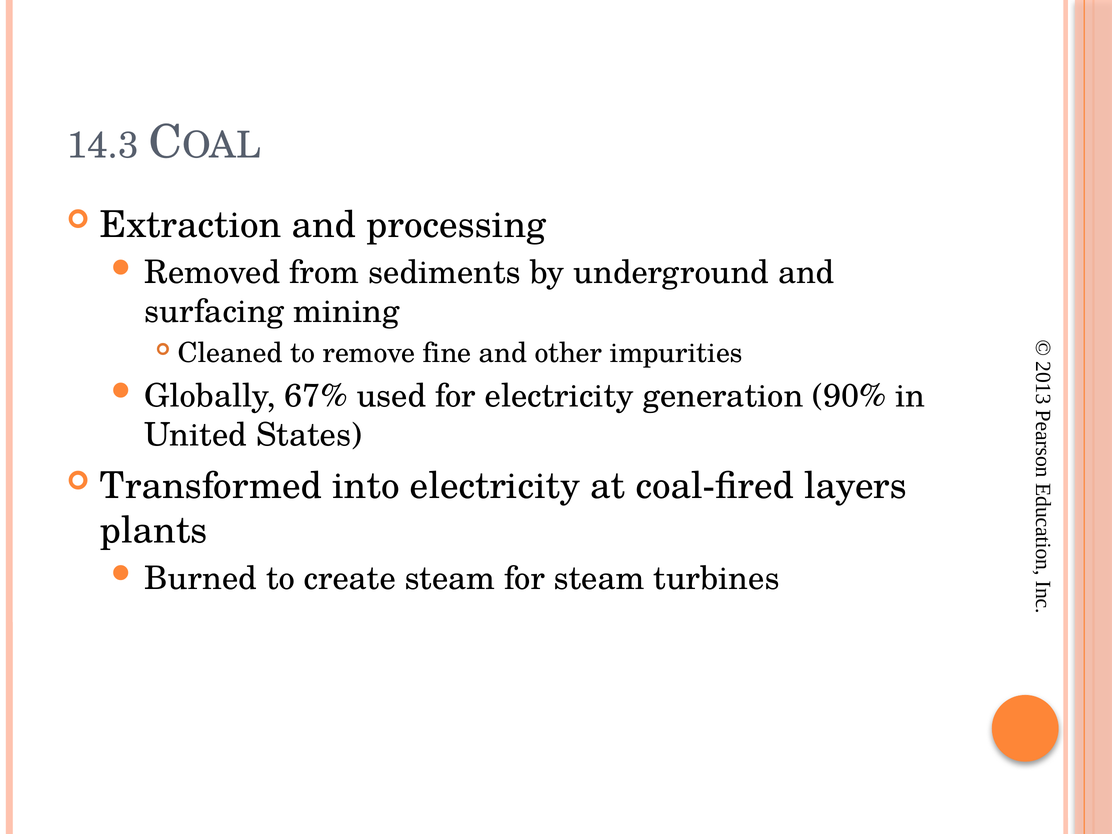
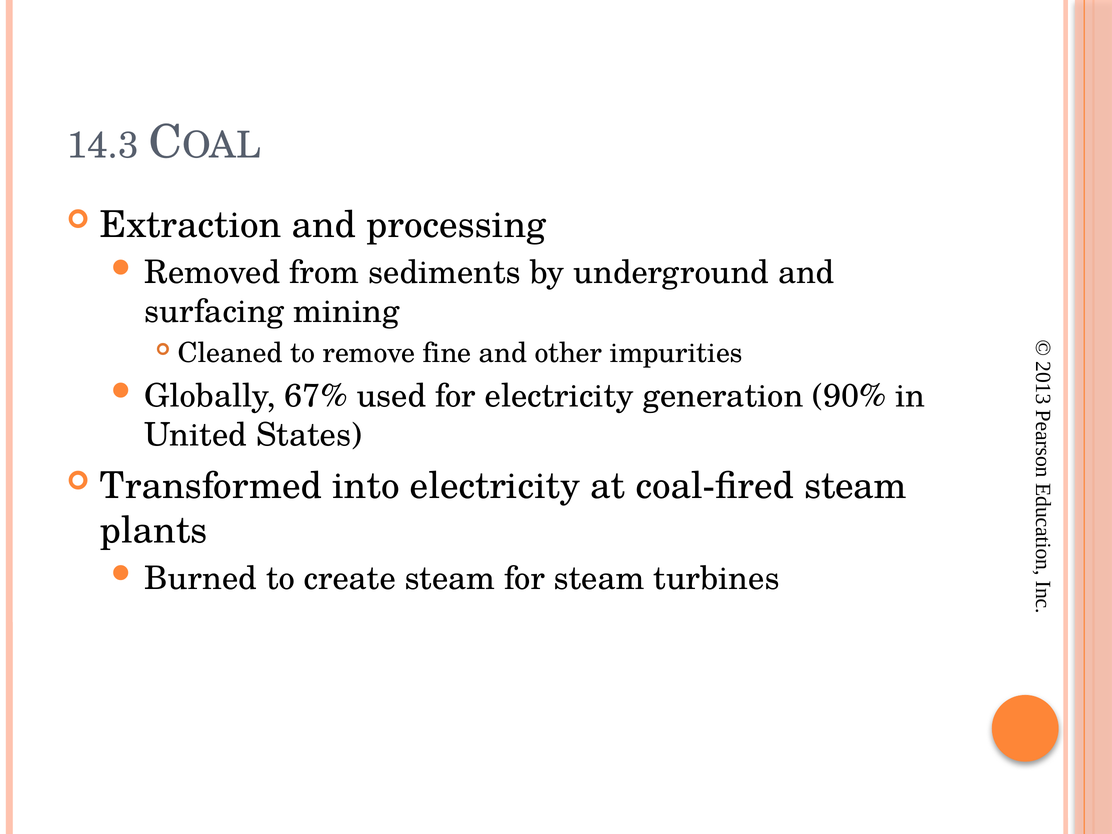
coal-fired layers: layers -> steam
